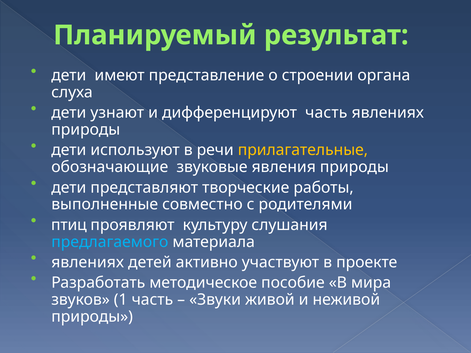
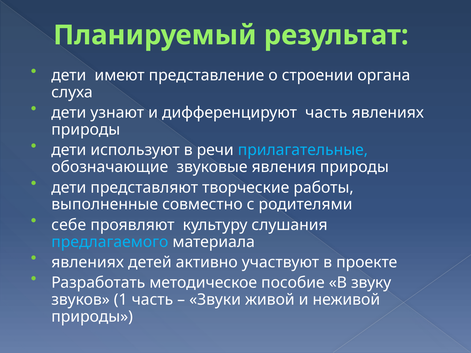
прилагательные colour: yellow -> light blue
птиц: птиц -> себе
мира: мира -> звуку
